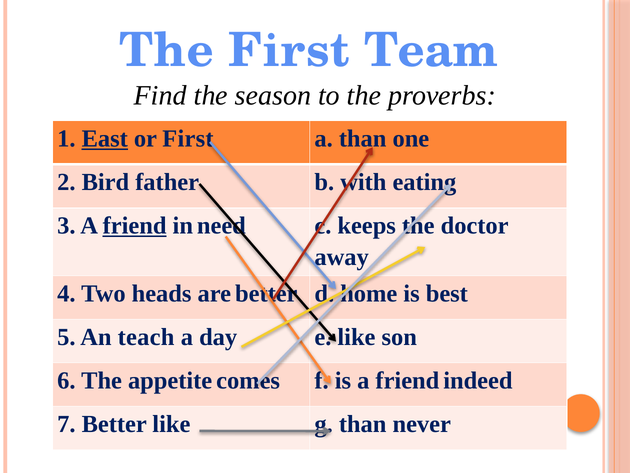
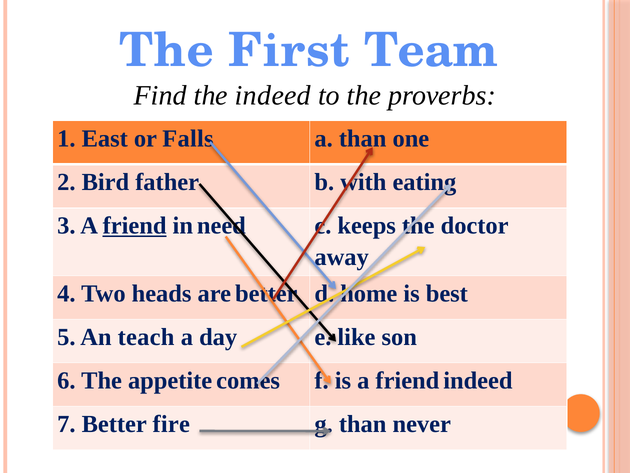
the season: season -> indeed
East underline: present -> none
or First: First -> Falls
Better like: like -> fire
